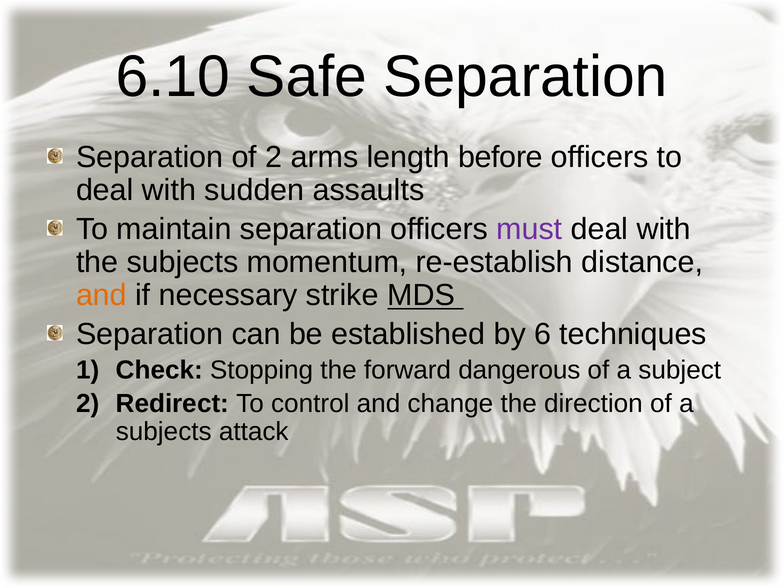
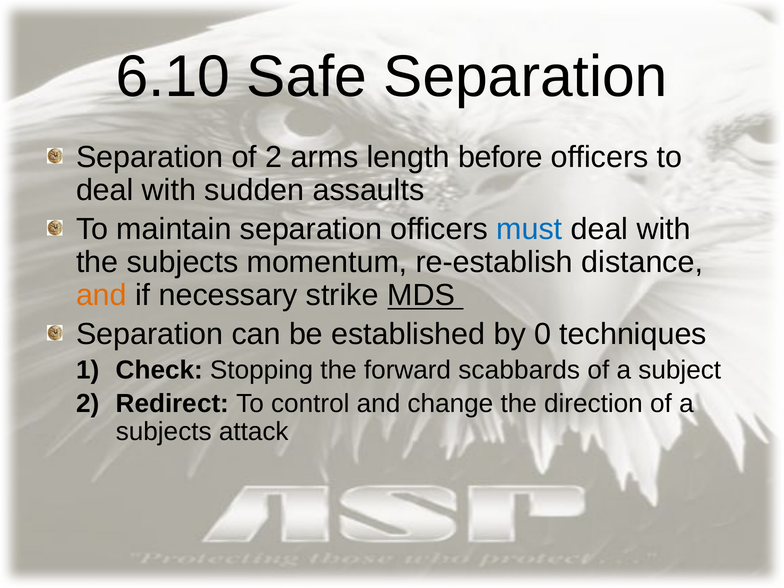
must colour: purple -> blue
6: 6 -> 0
dangerous: dangerous -> scabbards
